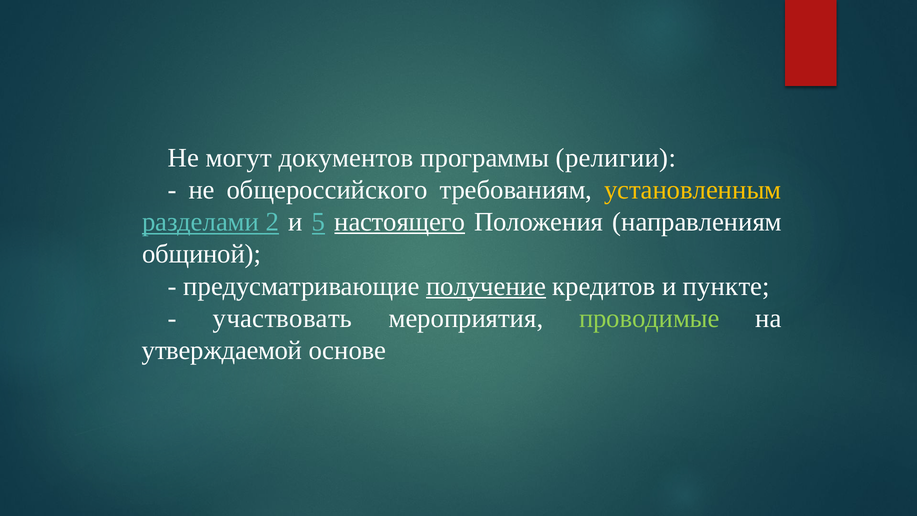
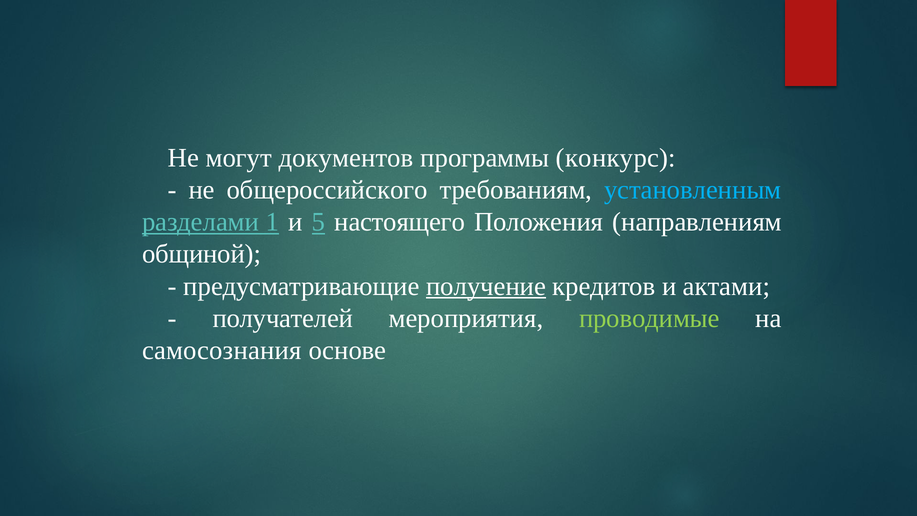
религии: религии -> конкурс
установленным colour: yellow -> light blue
2: 2 -> 1
настоящего underline: present -> none
пункте: пункте -> актами
участвовать: участвовать -> получателей
утверждаемой: утверждаемой -> самосознания
